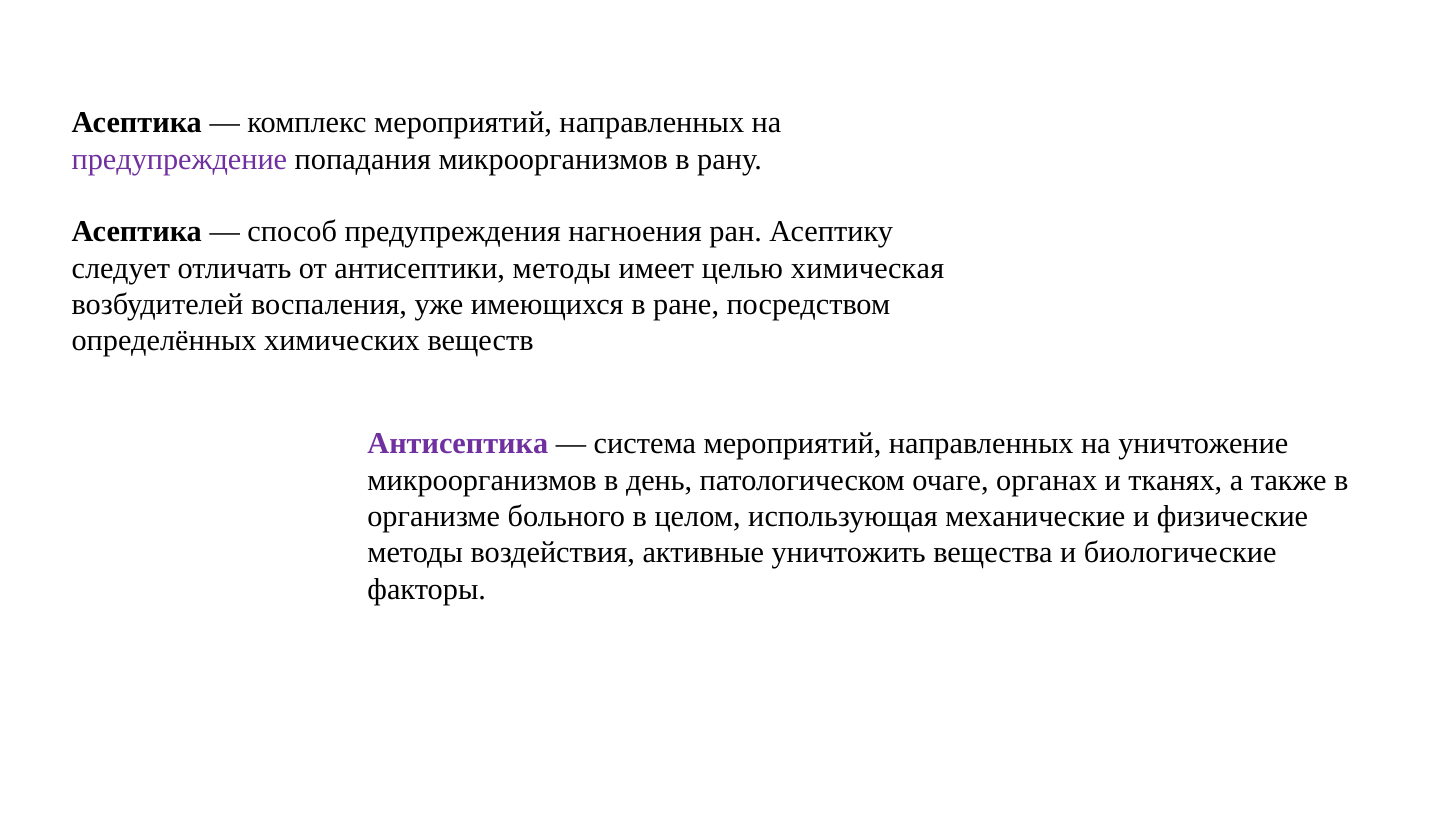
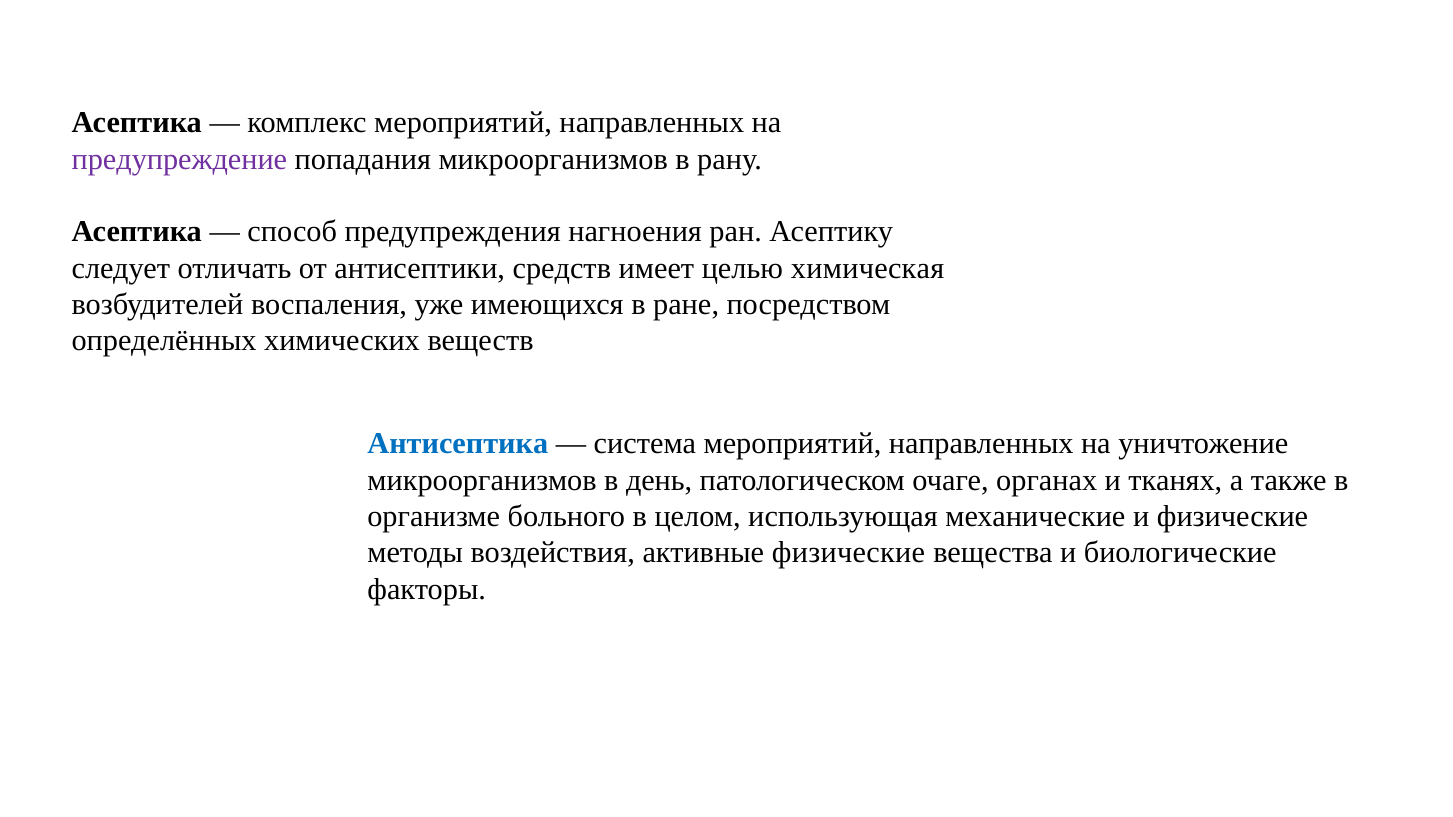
антисептики методы: методы -> средств
Антисептика colour: purple -> blue
активные уничтожить: уничтожить -> физические
